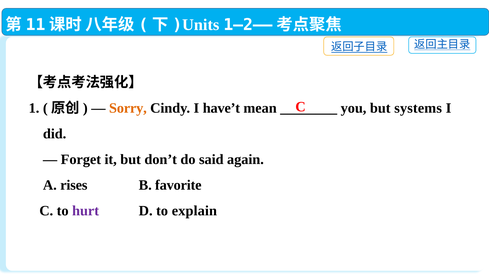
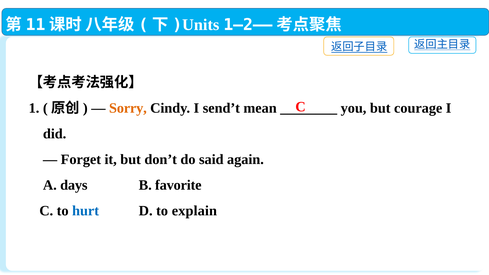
have’t: have’t -> send’t
systems: systems -> courage
rises: rises -> days
hurt colour: purple -> blue
